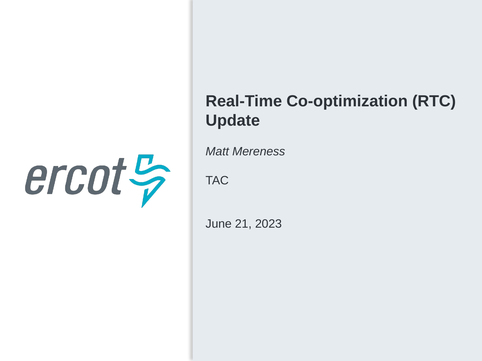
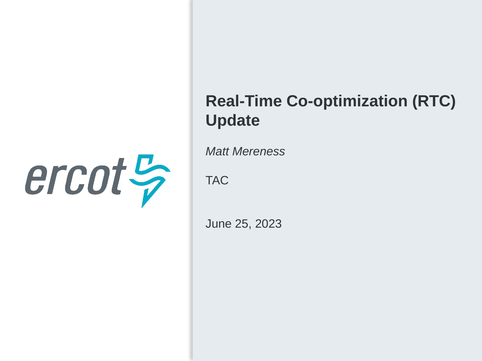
21: 21 -> 25
